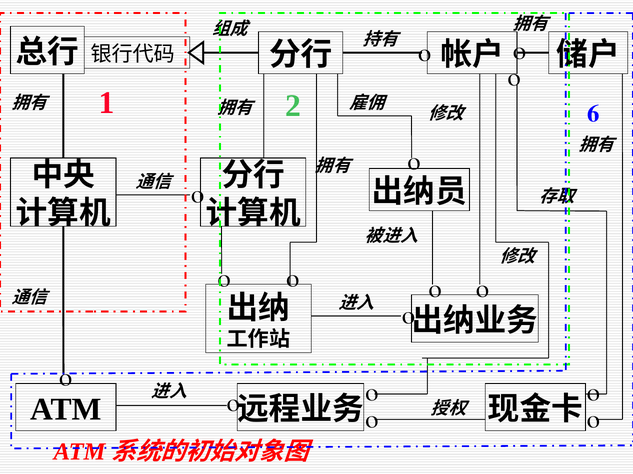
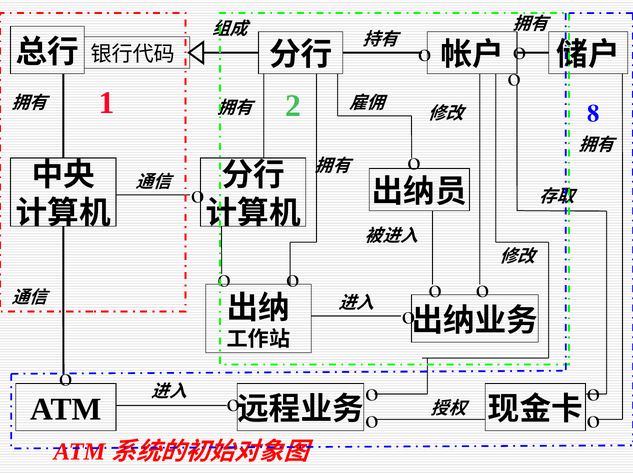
6: 6 -> 8
